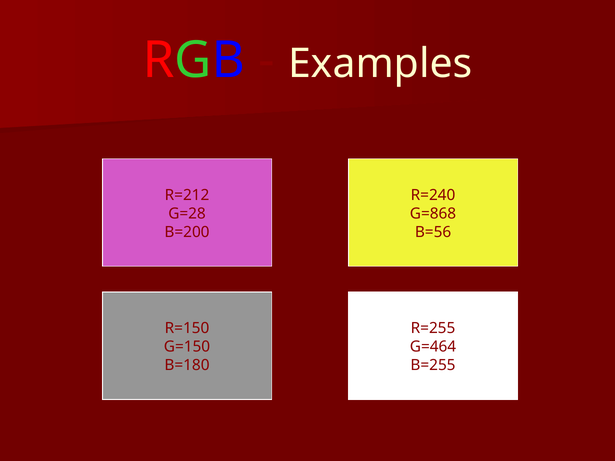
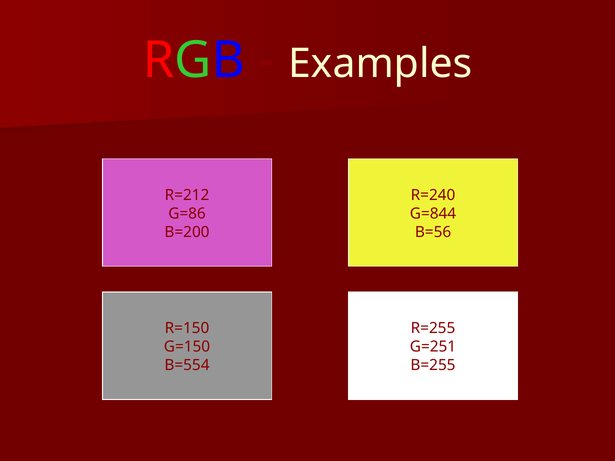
G=28: G=28 -> G=86
G=868: G=868 -> G=844
G=464: G=464 -> G=251
B=180: B=180 -> B=554
